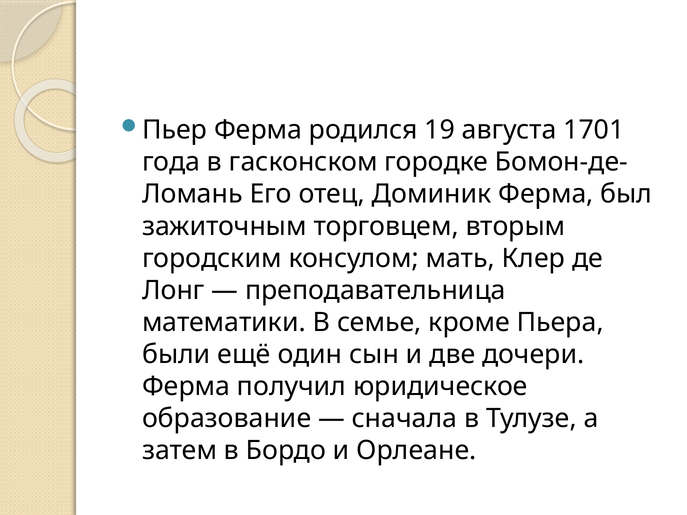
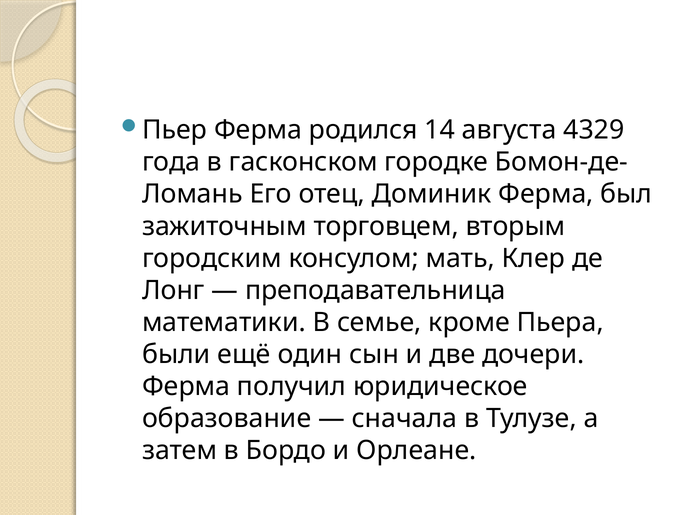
19: 19 -> 14
1701: 1701 -> 4329
